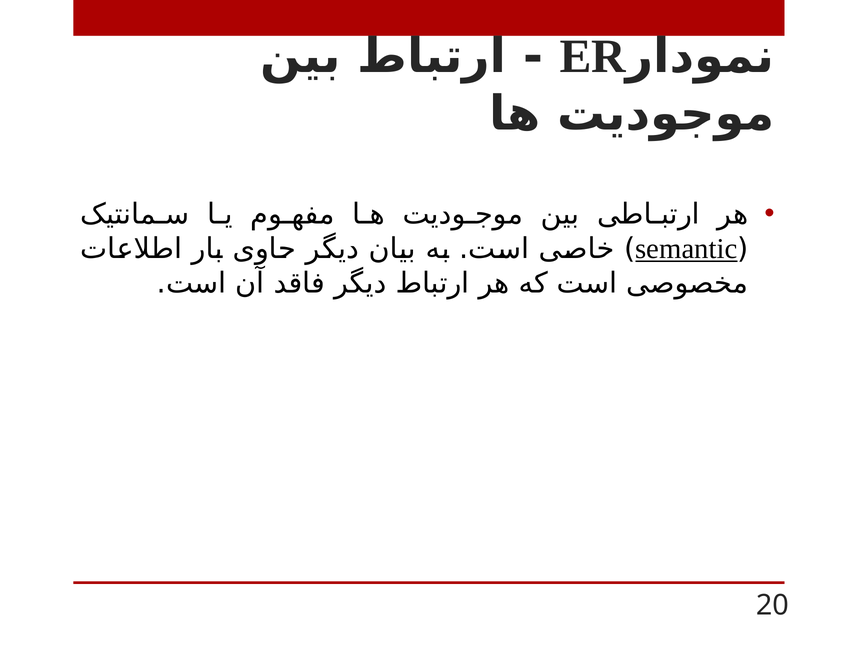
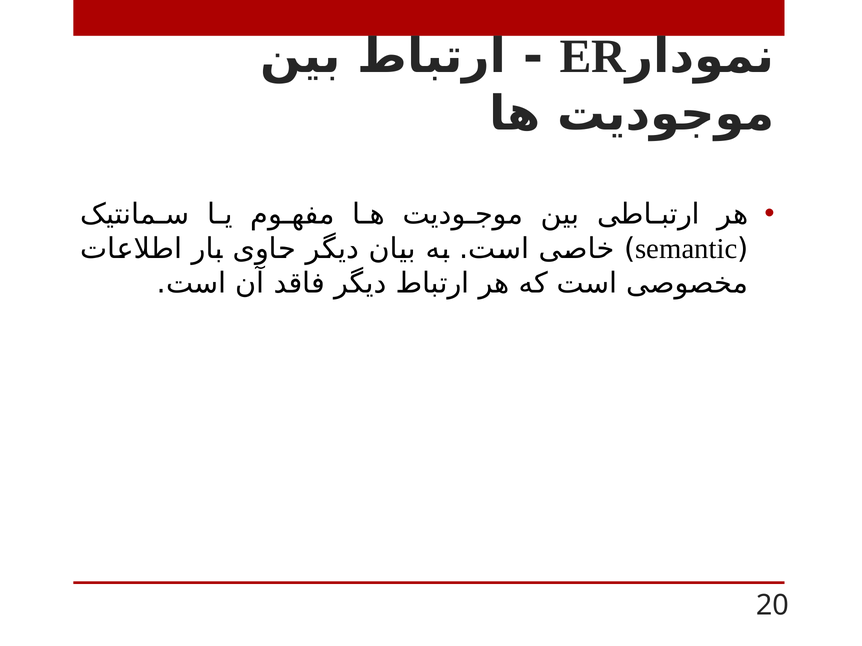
semantic underline: present -> none
